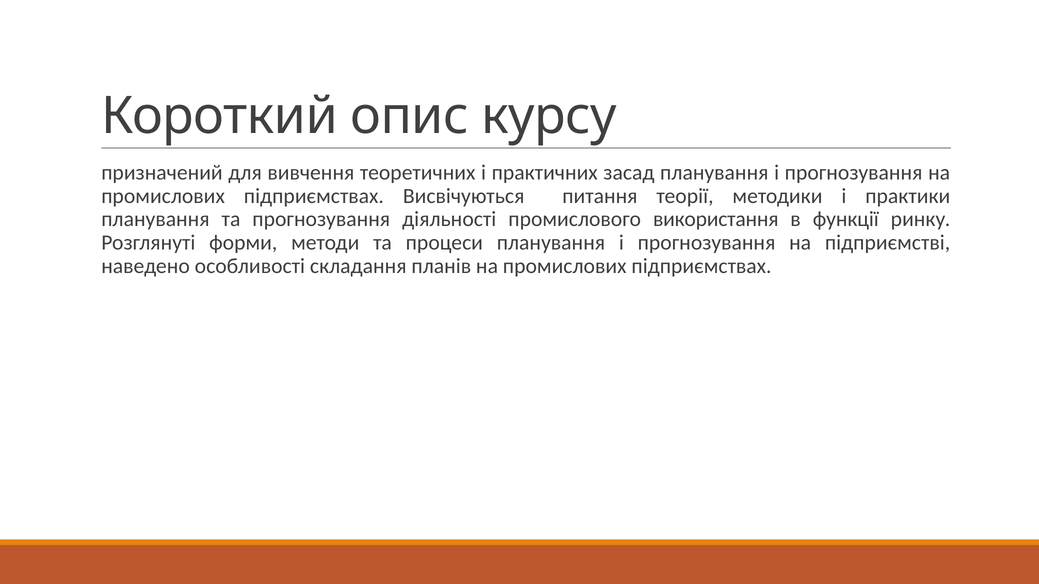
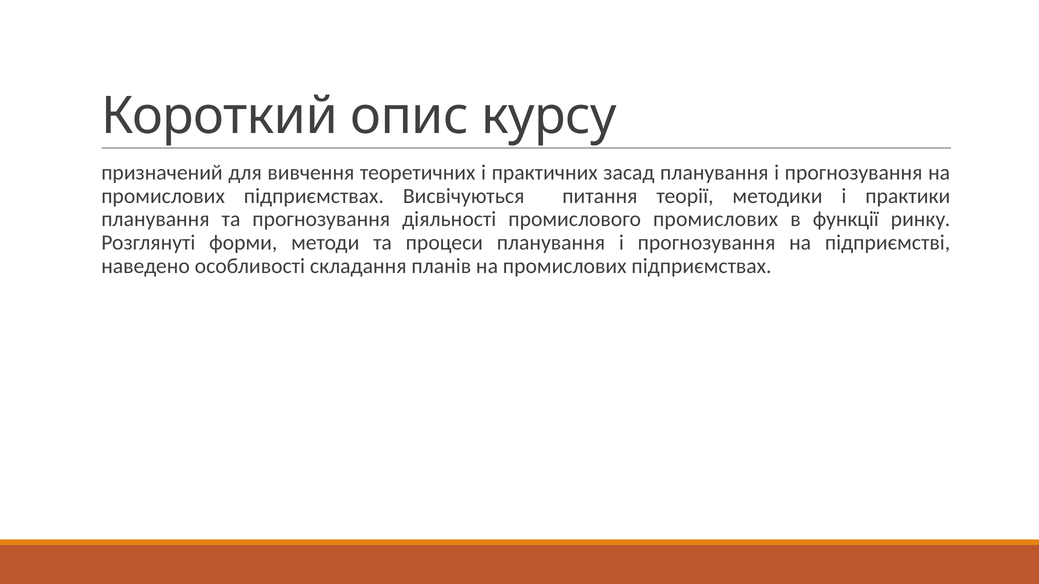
промислового використання: використання -> промислових
